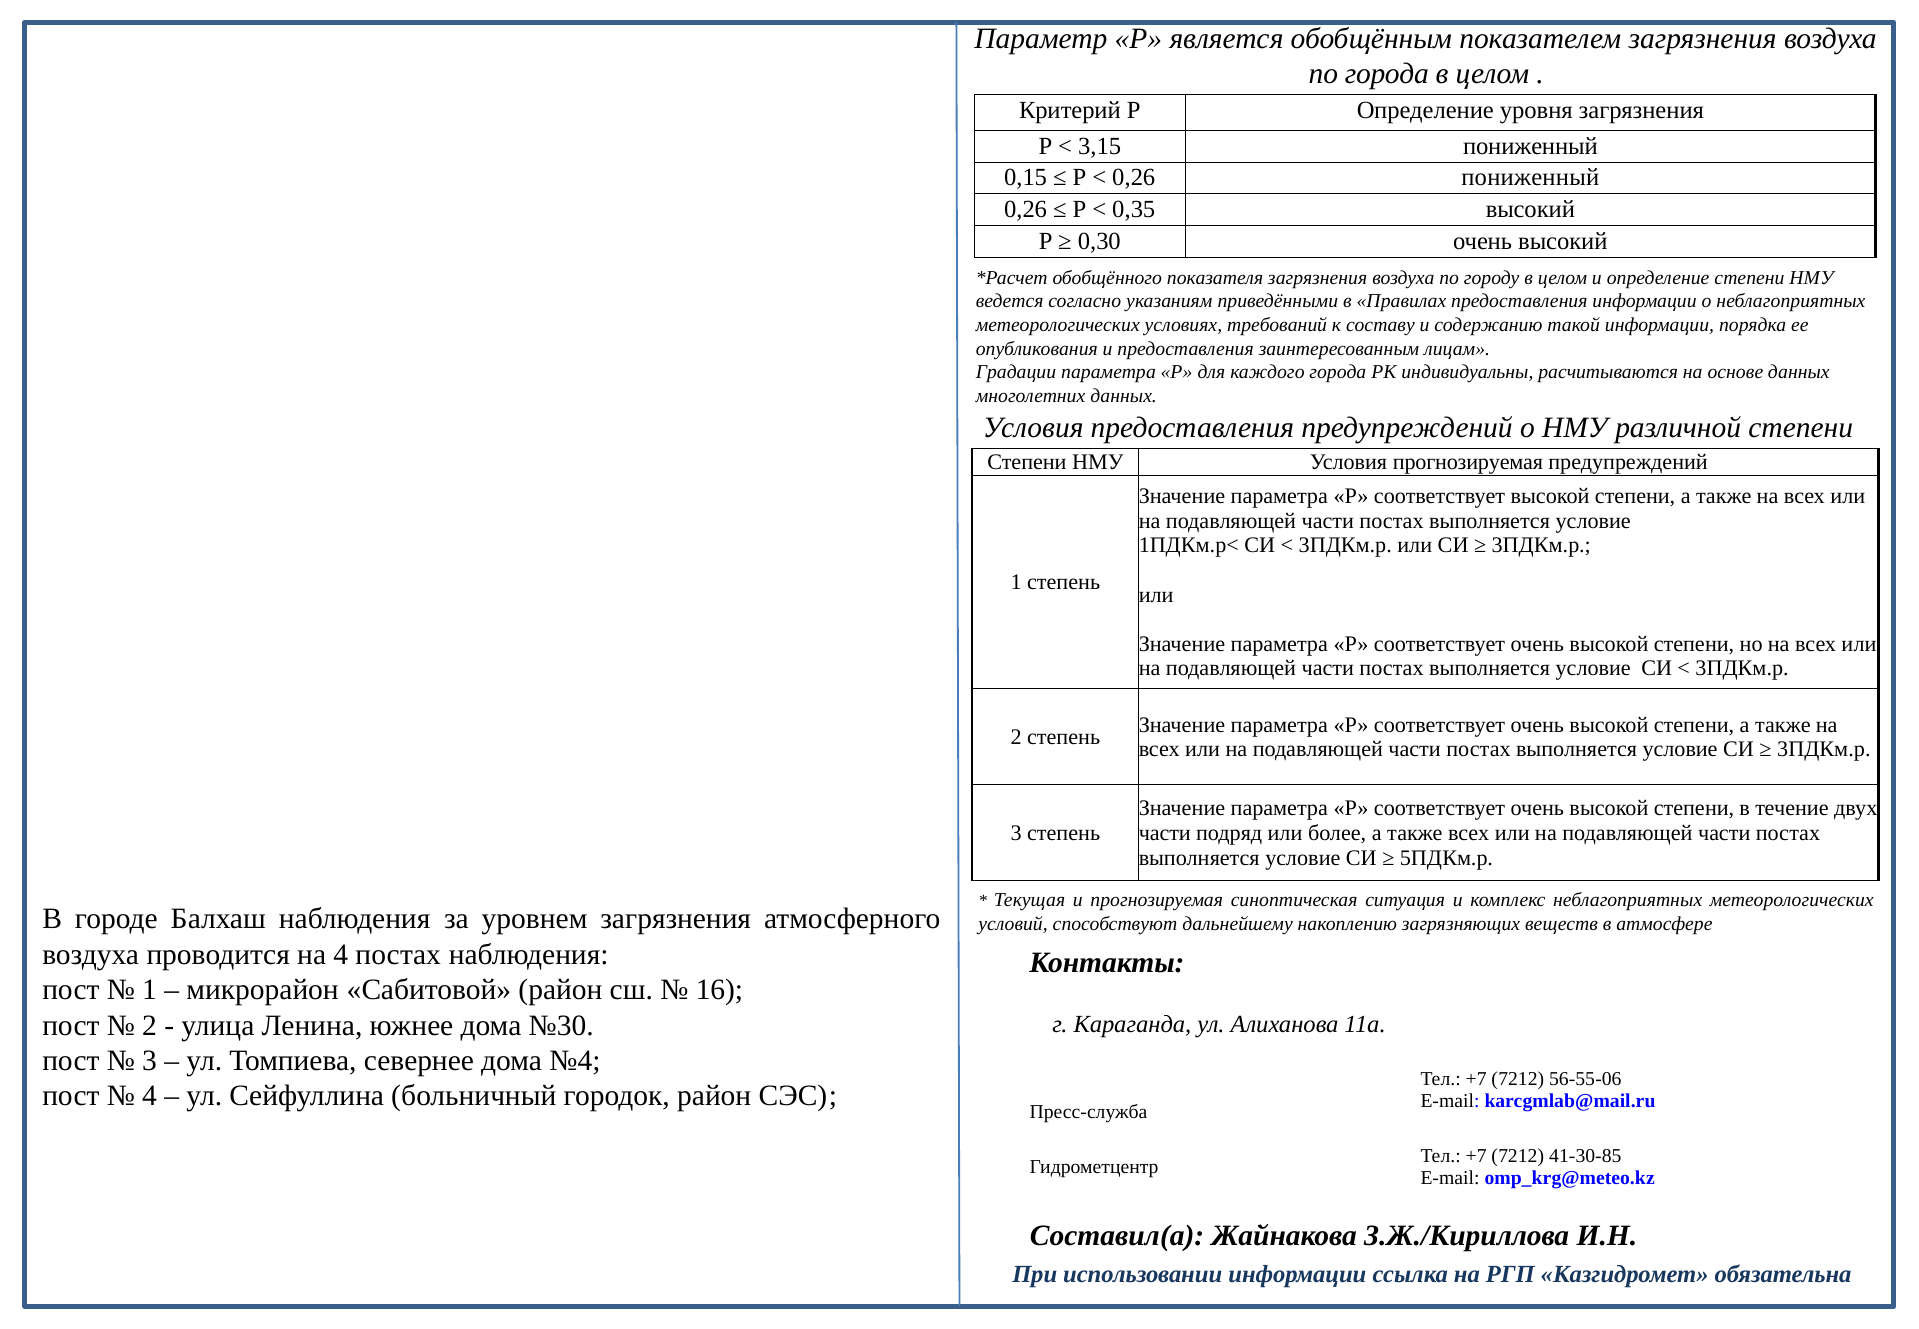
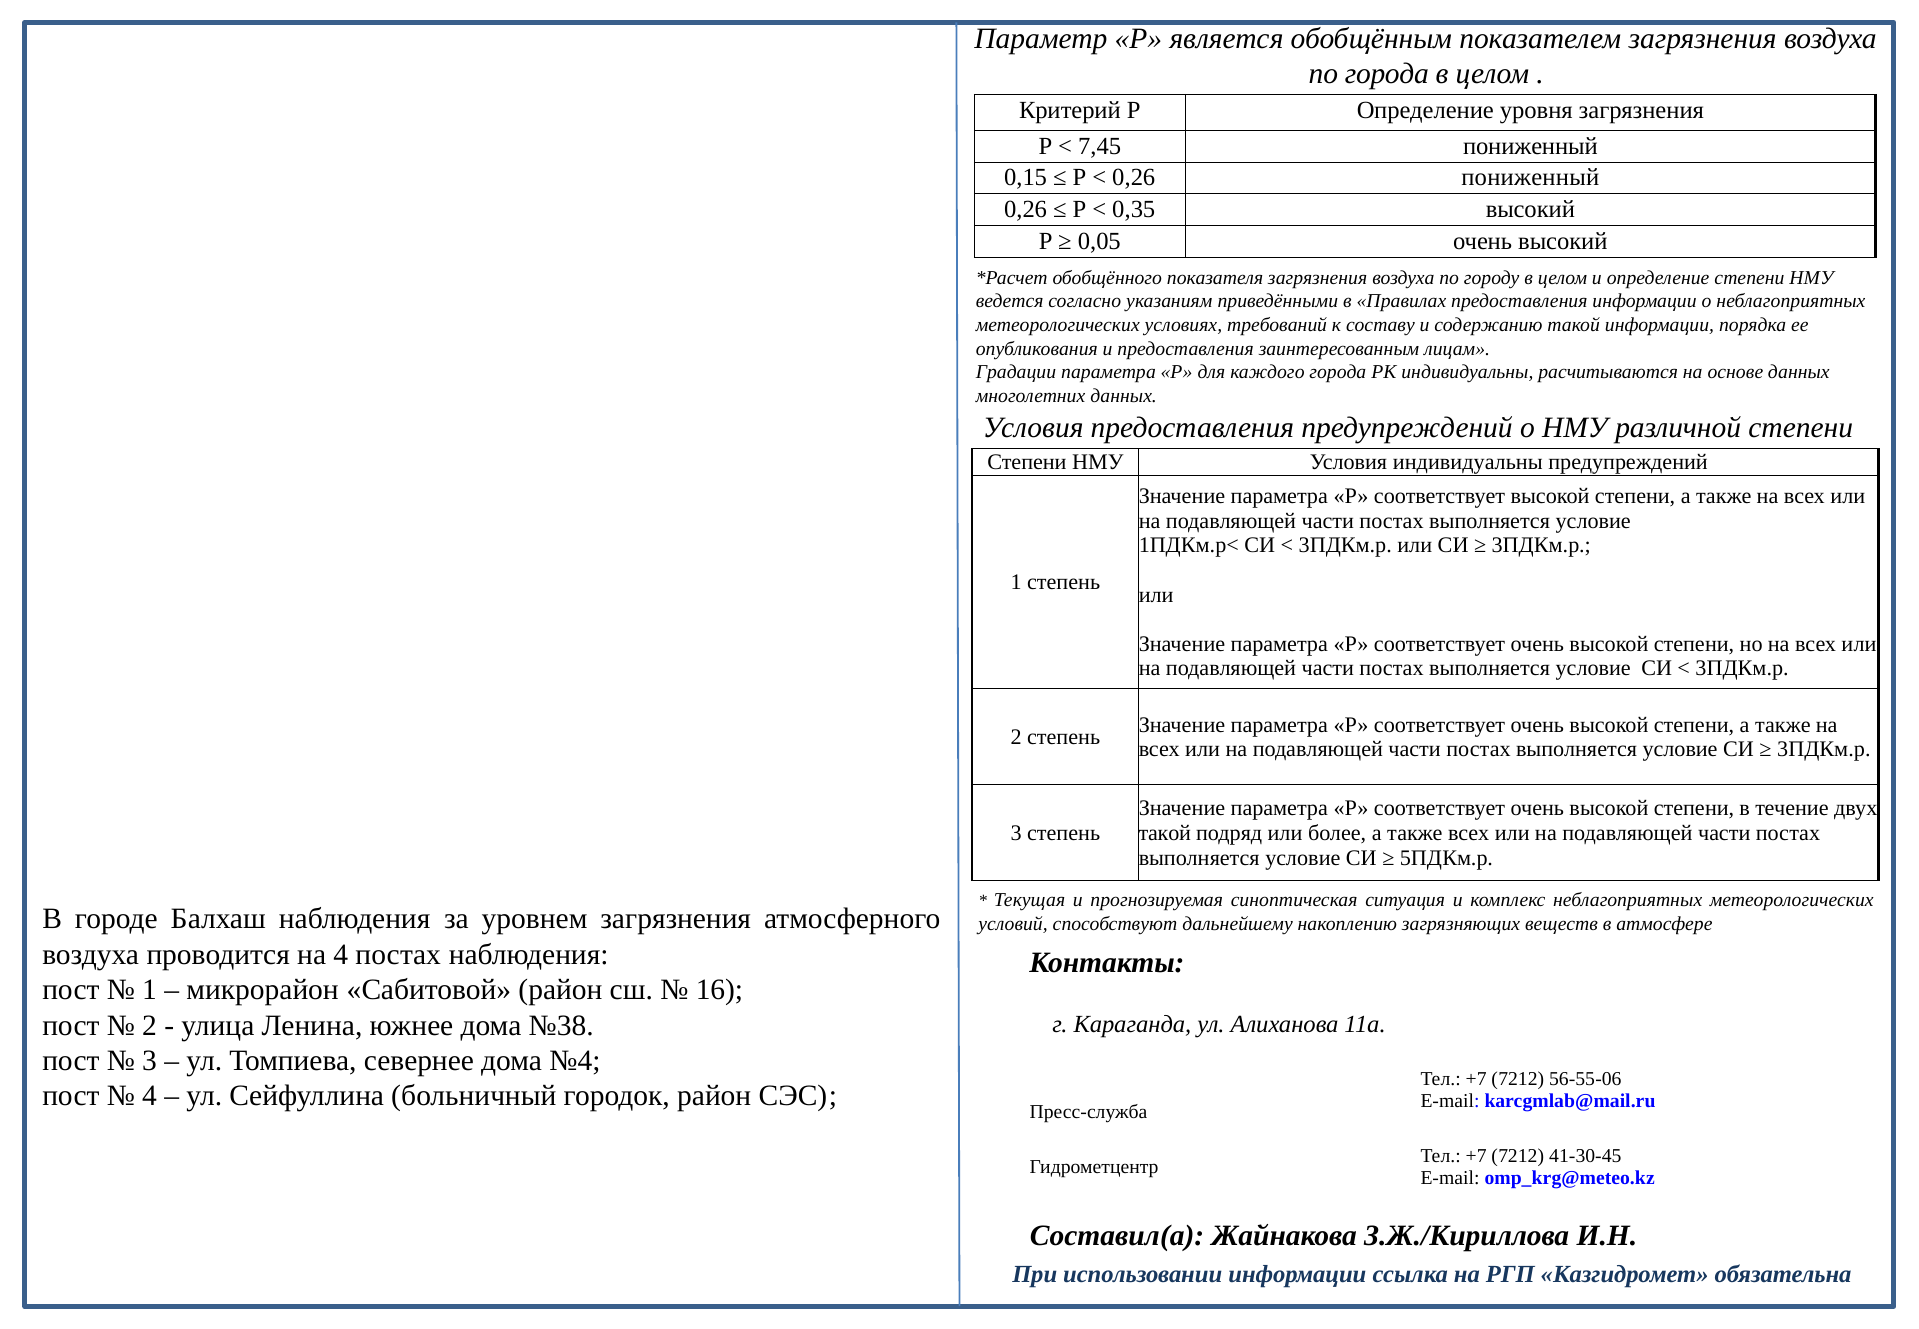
3,15: 3,15 -> 7,45
0,30: 0,30 -> 0,05
Условия прогнозируемая: прогнозируемая -> индивидуальны
части at (1165, 833): части -> такой
№30: №30 -> №38
41-30-85: 41-30-85 -> 41-30-45
